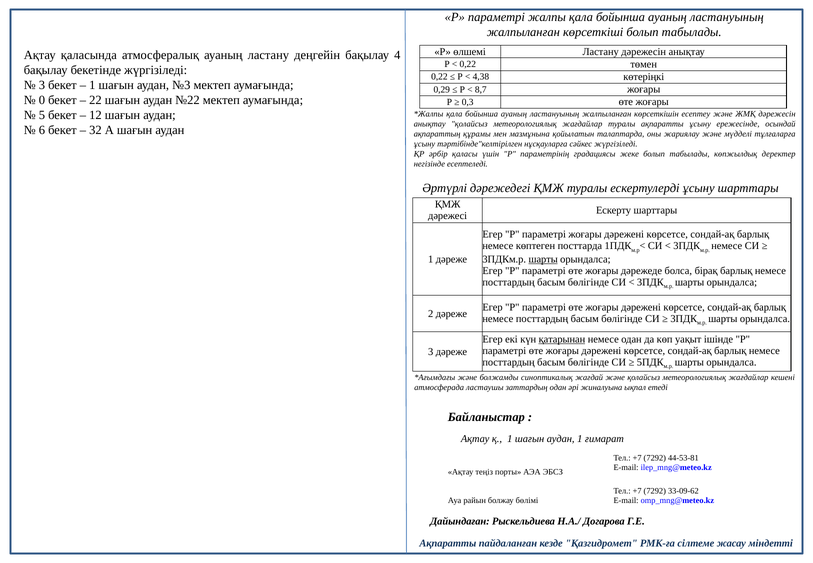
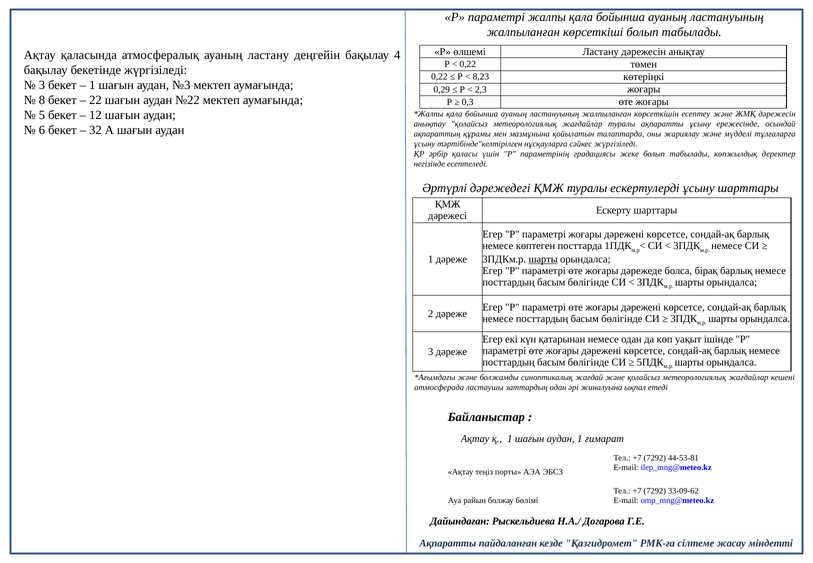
4,38: 4,38 -> 8,23
8,7: 8,7 -> 2,3
0: 0 -> 8
қатарынан underline: present -> none
